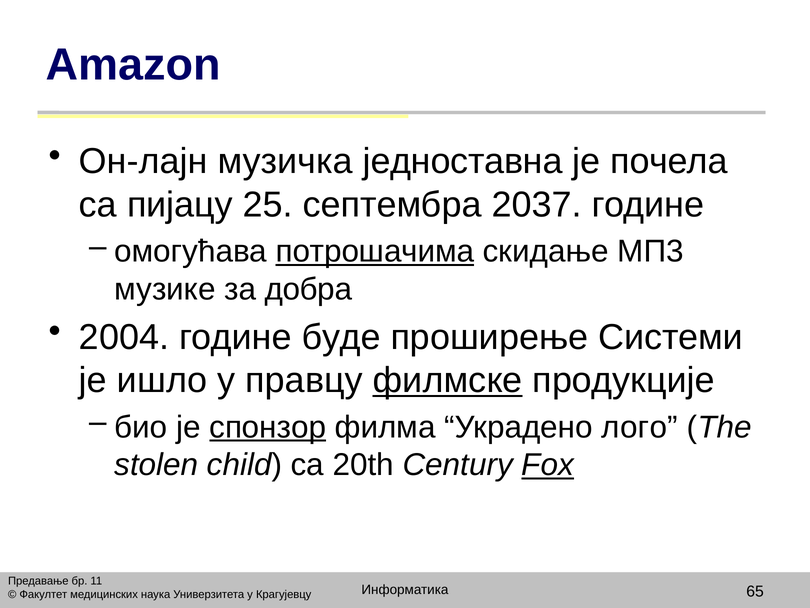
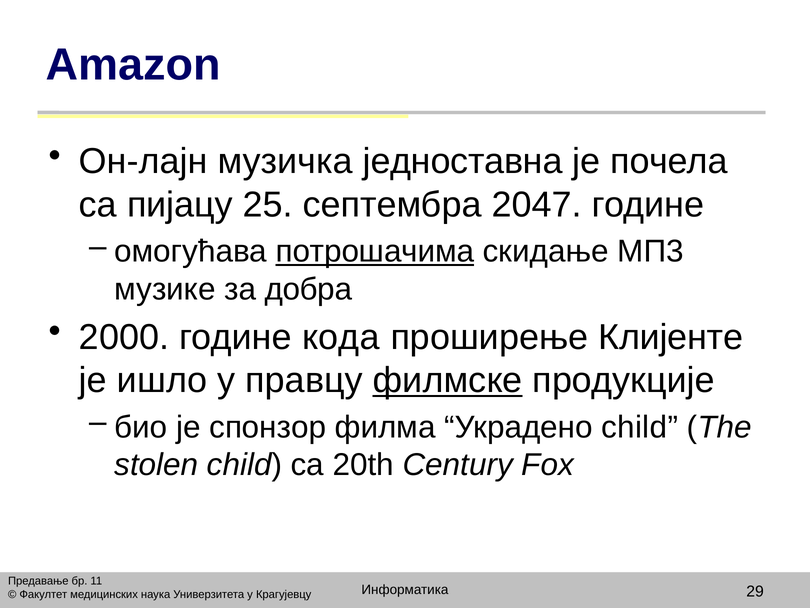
2037: 2037 -> 2047
2004: 2004 -> 2000
буде: буде -> кода
Системи: Системи -> Клијенте
спонзор underline: present -> none
Украдено лого: лого -> child
Fox underline: present -> none
65: 65 -> 29
